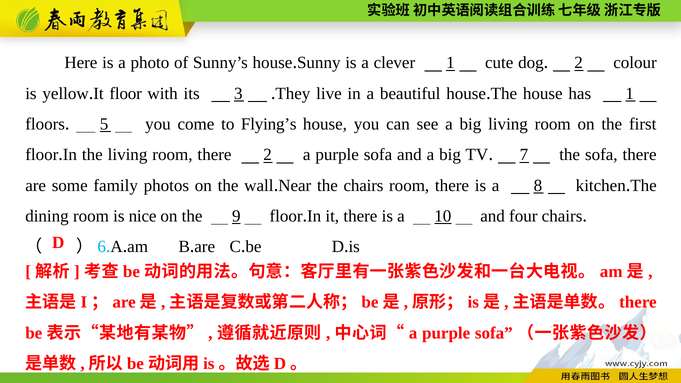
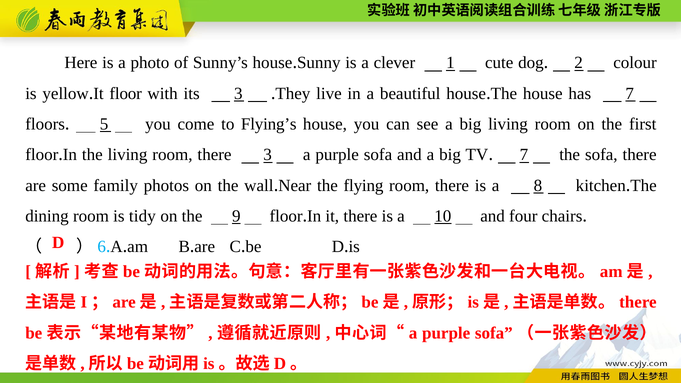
has 1: 1 -> 7
there 2: 2 -> 3
the chairs: chairs -> flying
nice: nice -> tidy
